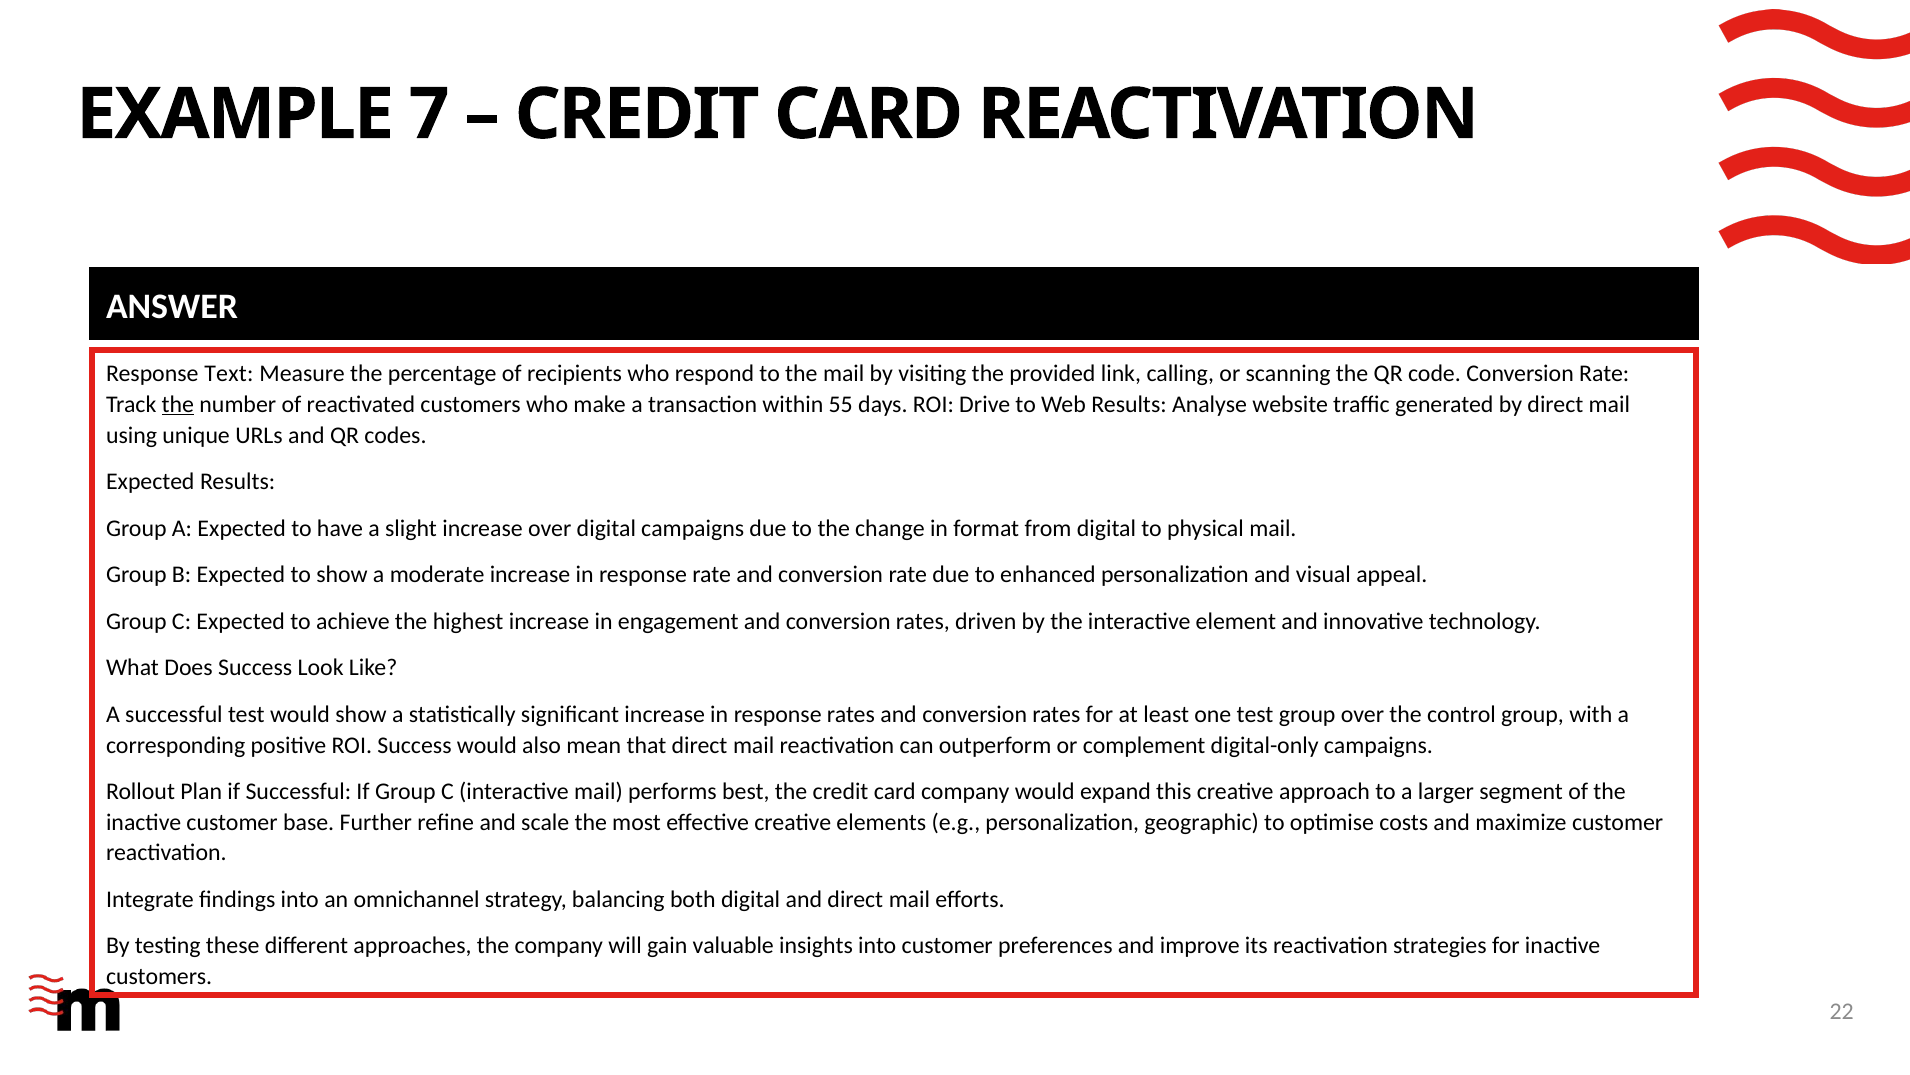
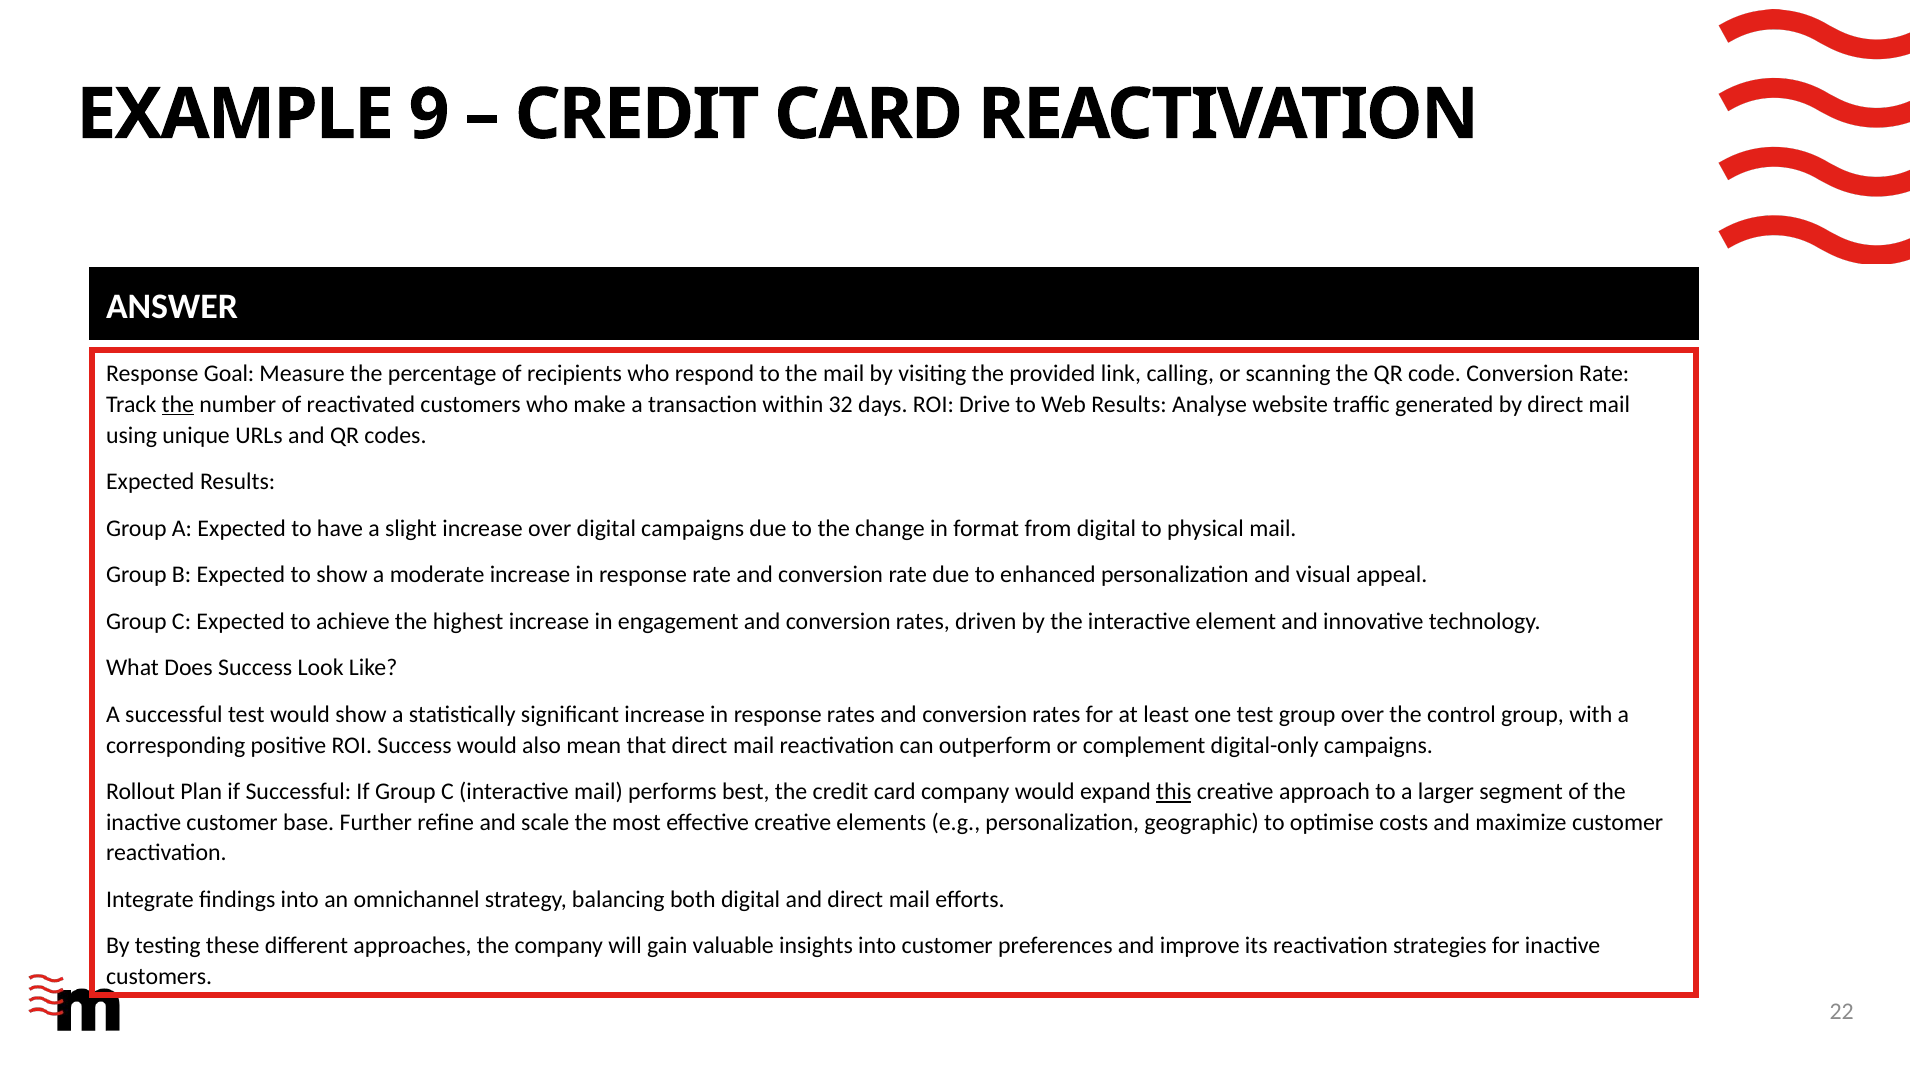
7: 7 -> 9
Text: Text -> Goal
55: 55 -> 32
this underline: none -> present
